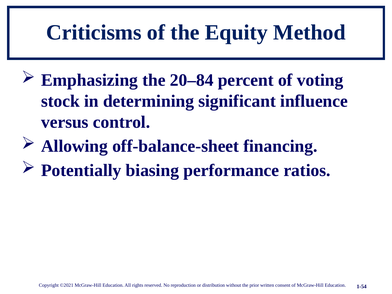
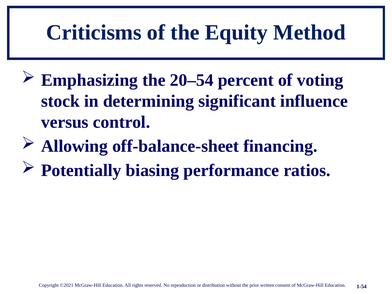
20–84: 20–84 -> 20–54
